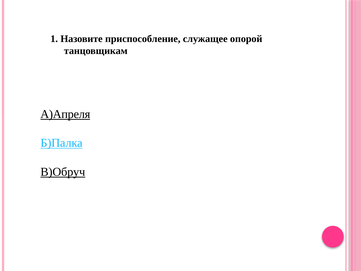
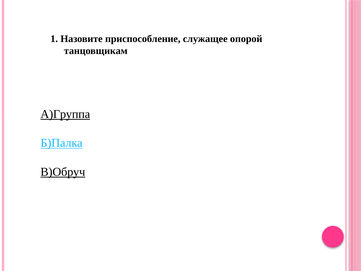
А)Апреля: А)Апреля -> А)Группа
